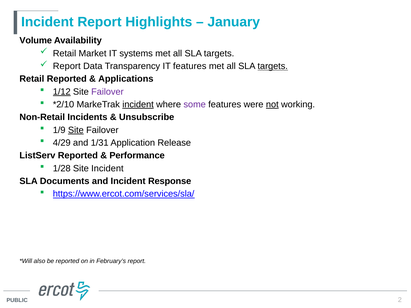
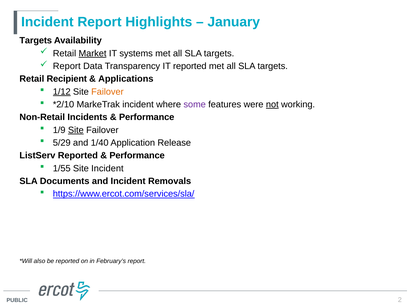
Volume at (36, 41): Volume -> Targets
Market underline: none -> present
IT features: features -> reported
targets at (273, 66) underline: present -> none
Retail Reported: Reported -> Recipient
Failover at (107, 92) colour: purple -> orange
incident at (138, 105) underline: present -> none
Unsubscribe at (147, 117): Unsubscribe -> Performance
4/29: 4/29 -> 5/29
1/31: 1/31 -> 1/40
1/28: 1/28 -> 1/55
Response: Response -> Removals
